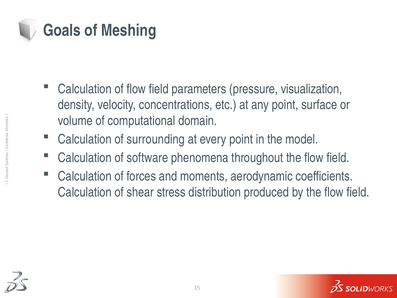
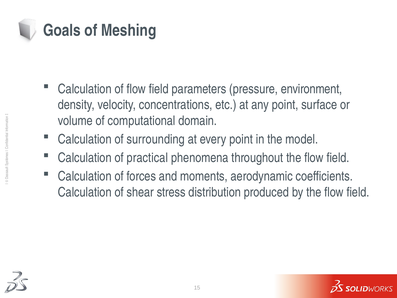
visualization: visualization -> environment
software: software -> practical
